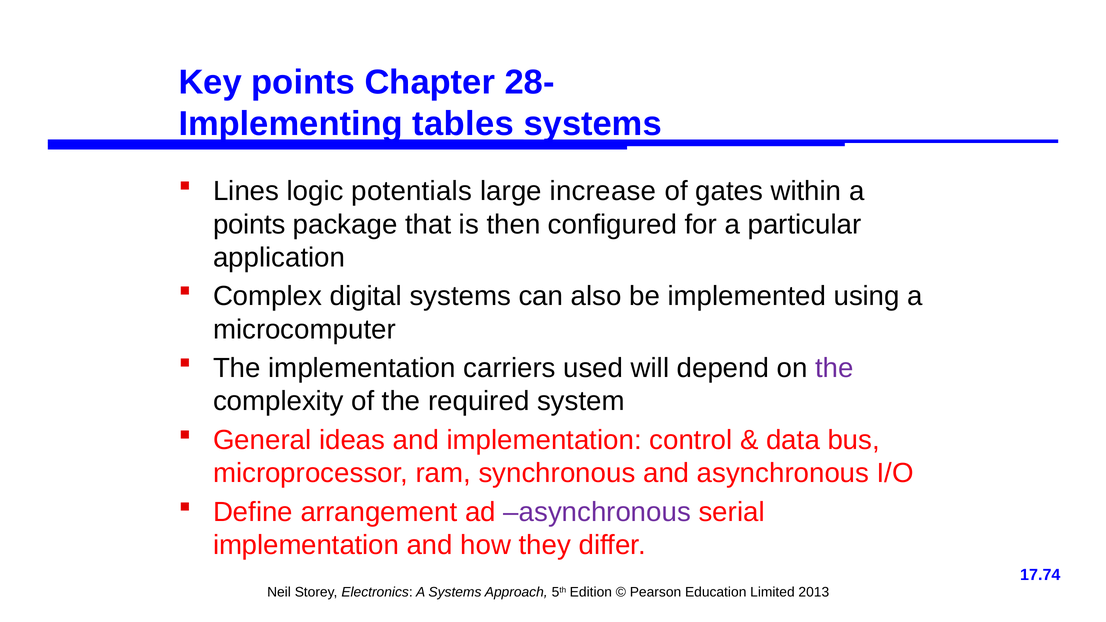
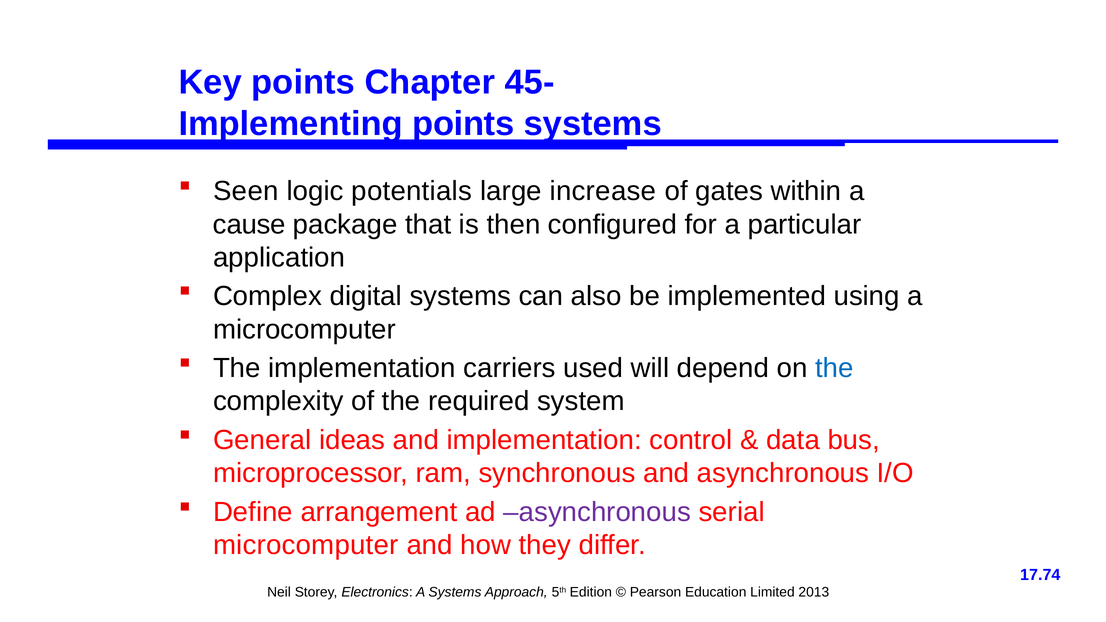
28-: 28- -> 45-
Implementing tables: tables -> points
Lines: Lines -> Seen
points at (249, 225): points -> cause
the at (835, 368) colour: purple -> blue
implementation at (306, 545): implementation -> microcomputer
